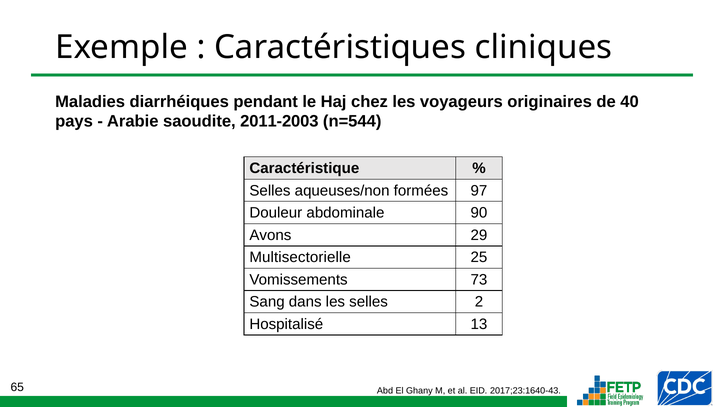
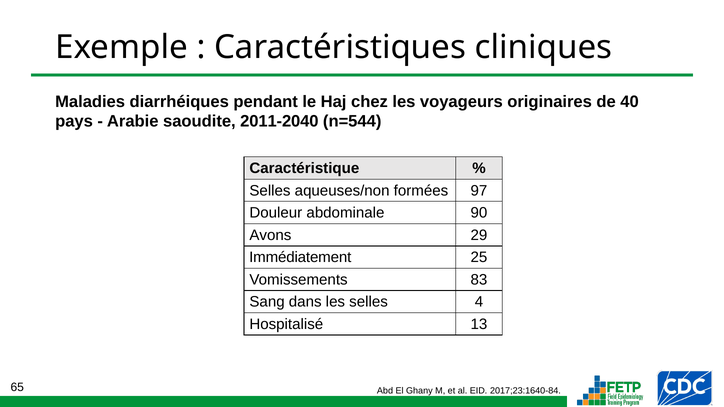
2011-2003: 2011-2003 -> 2011-2040
Multisectorielle: Multisectorielle -> Immédiatement
73: 73 -> 83
2: 2 -> 4
2017;23:1640-43: 2017;23:1640-43 -> 2017;23:1640-84
